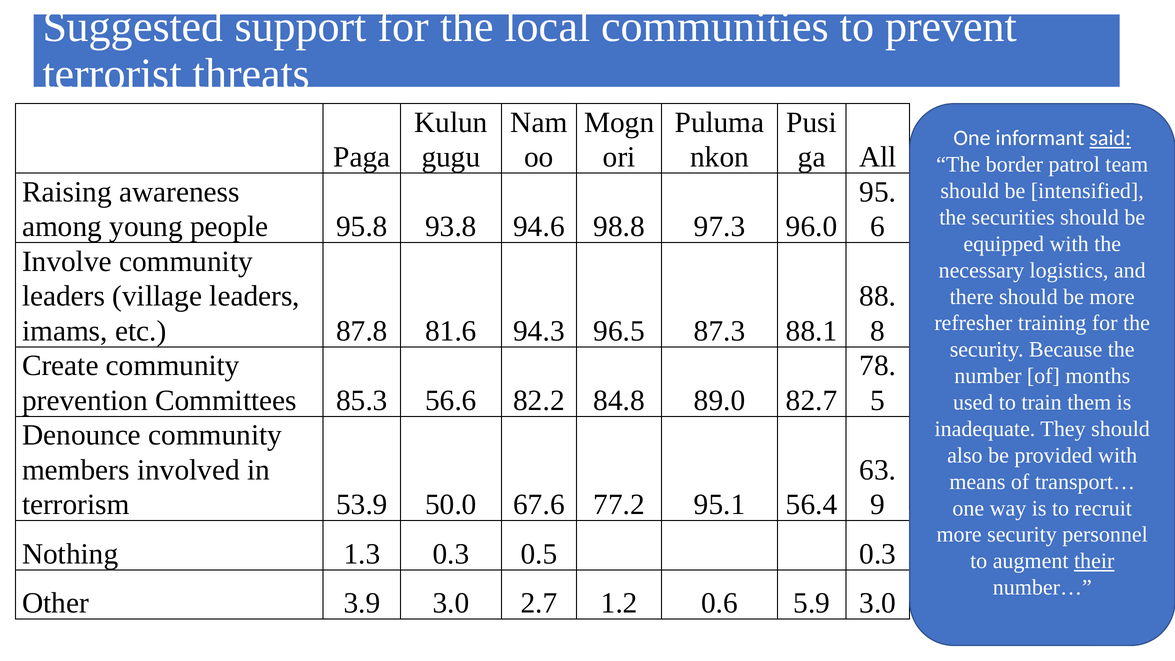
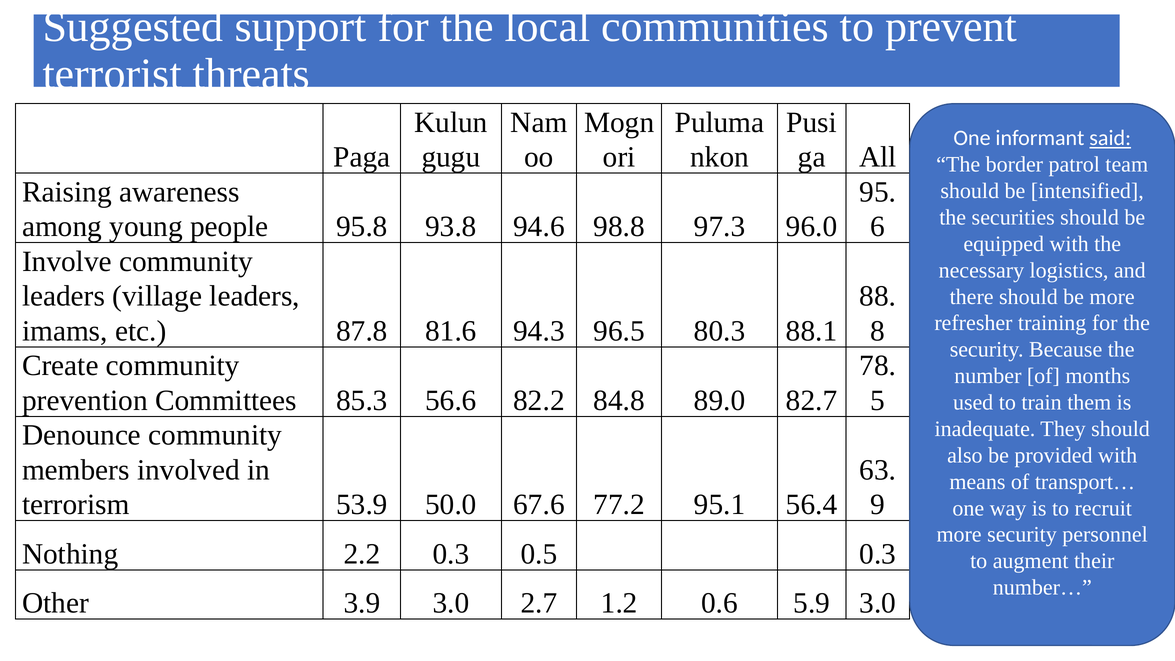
87.3: 87.3 -> 80.3
1.3: 1.3 -> 2.2
their underline: present -> none
